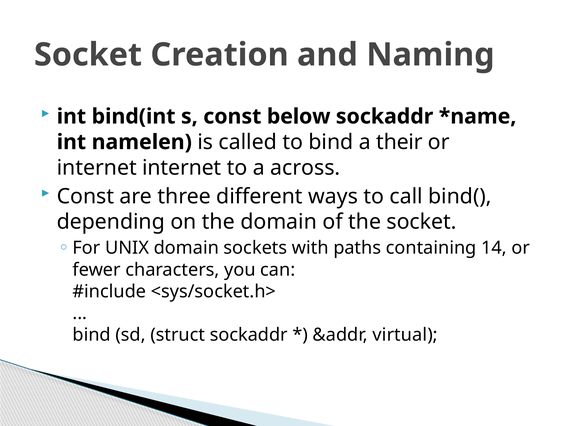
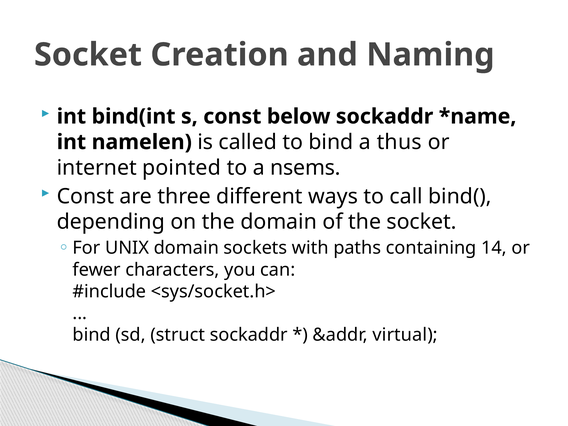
their: their -> thus
internet internet: internet -> pointed
across: across -> nsems
